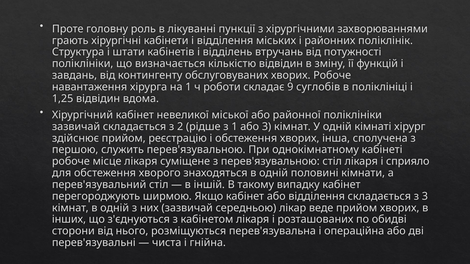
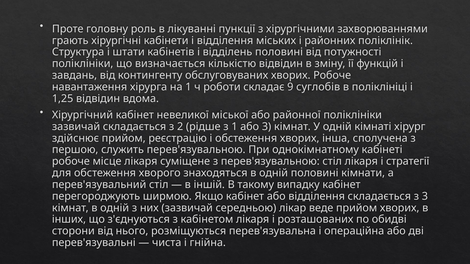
відділень втручань: втручань -> половині
сприяло: сприяло -> стратегії
